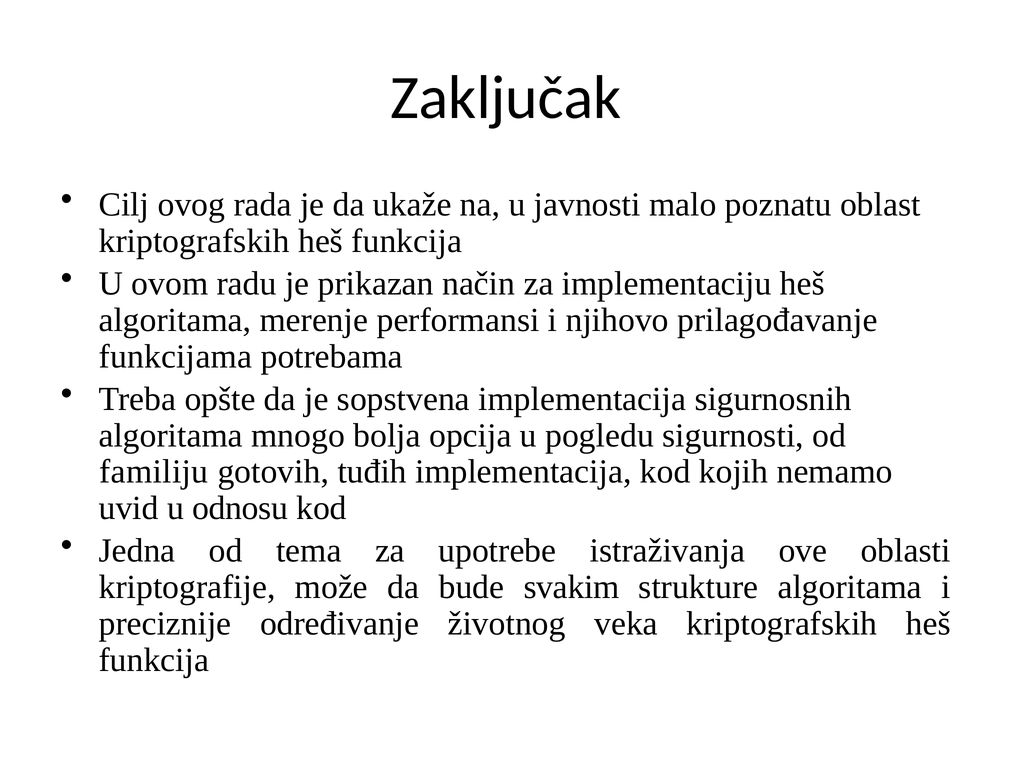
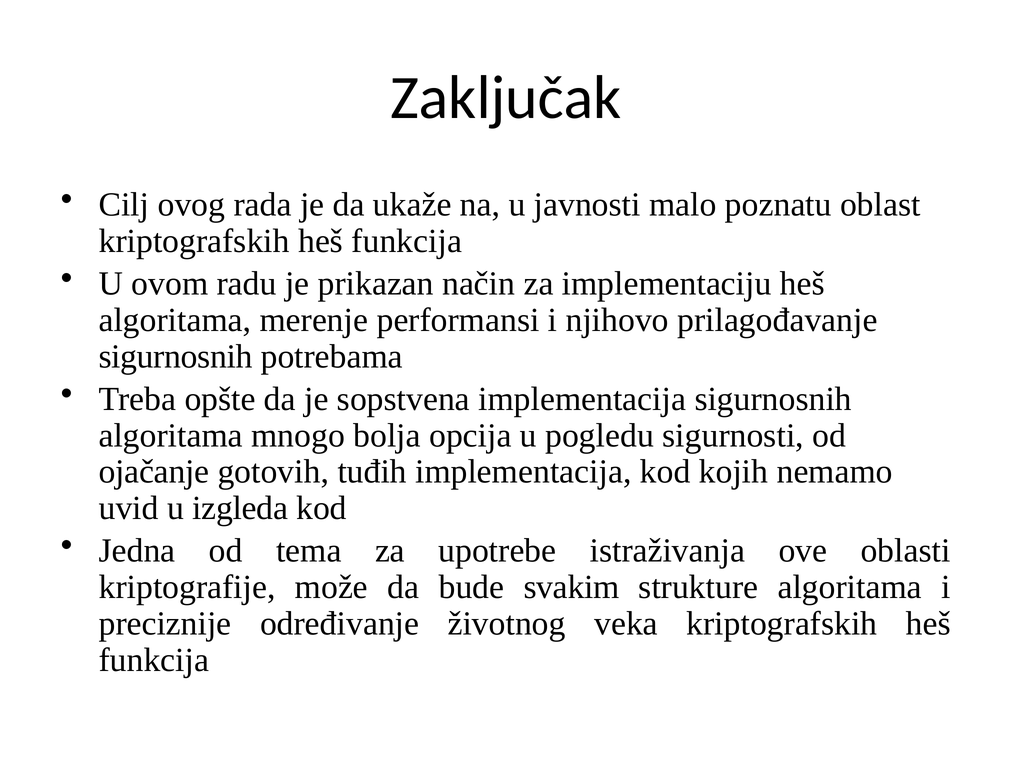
funkcijama at (175, 356): funkcijama -> sigurnosnih
familiju: familiju -> ojačanje
odnosu: odnosu -> izgleda
